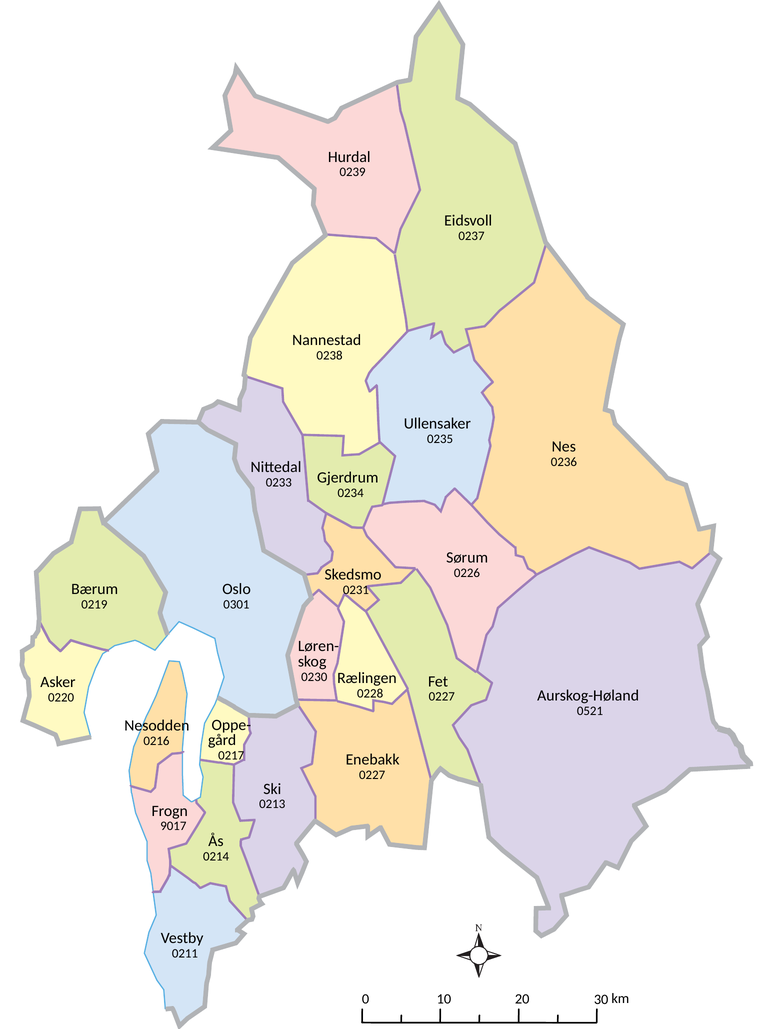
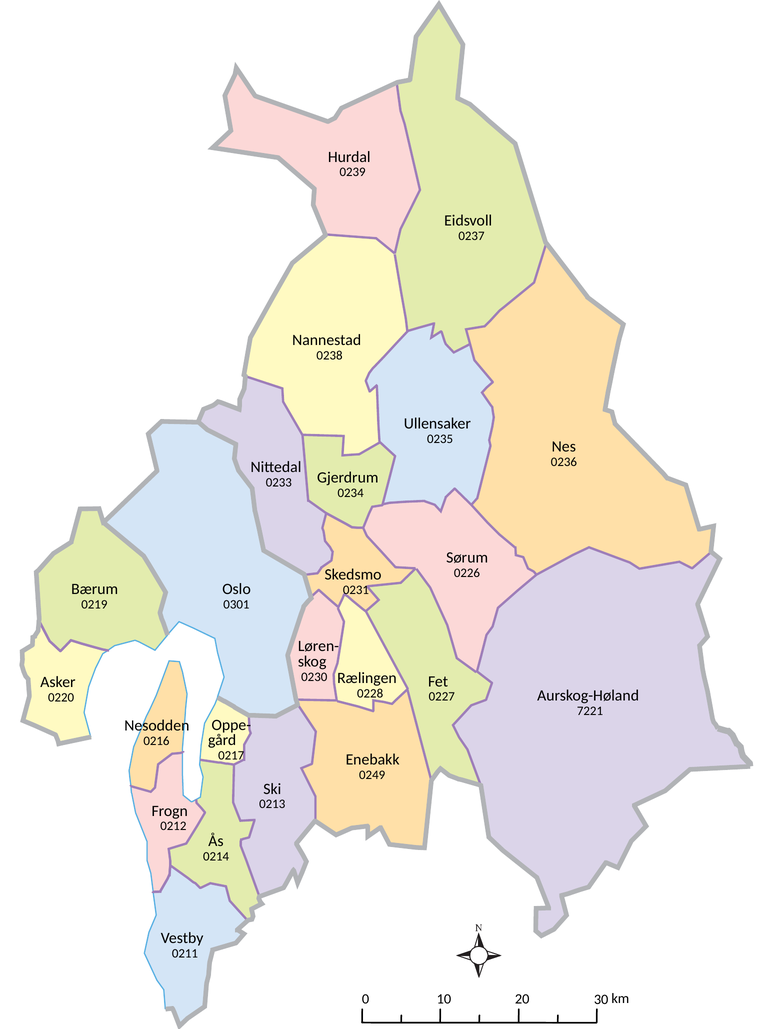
0521: 0521 -> 7221
0227 at (372, 775): 0227 -> 0249
9017: 9017 -> 0212
